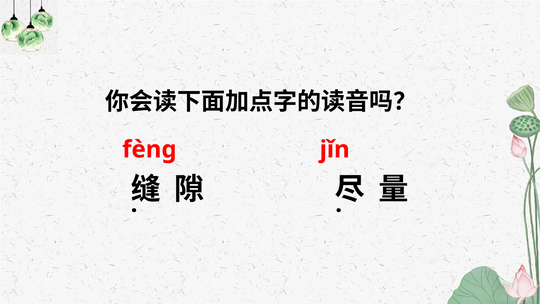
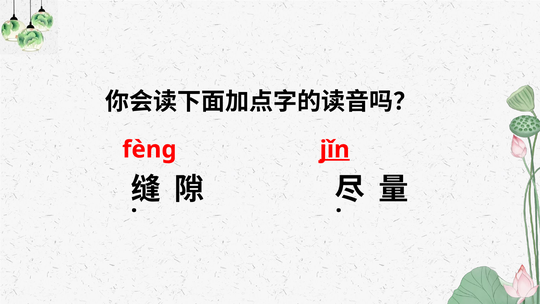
jǐn underline: none -> present
